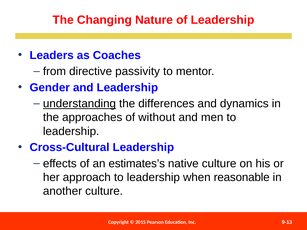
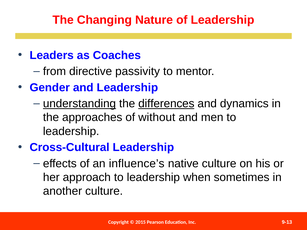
differences underline: none -> present
estimates’s: estimates’s -> influence’s
reasonable: reasonable -> sometimes
